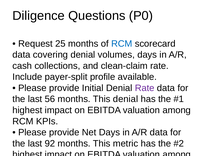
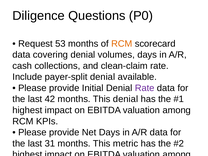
25: 25 -> 53
RCM at (122, 44) colour: blue -> orange
payer-split profile: profile -> denial
56: 56 -> 42
92: 92 -> 31
